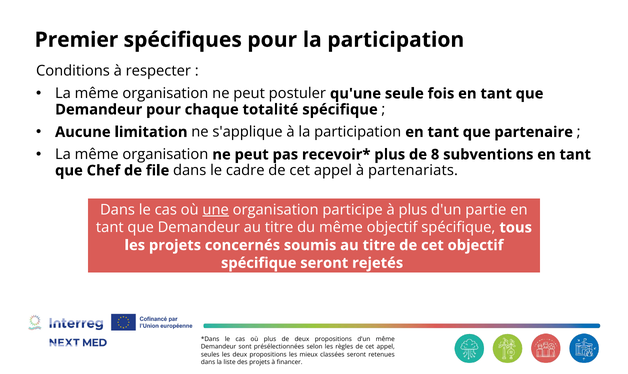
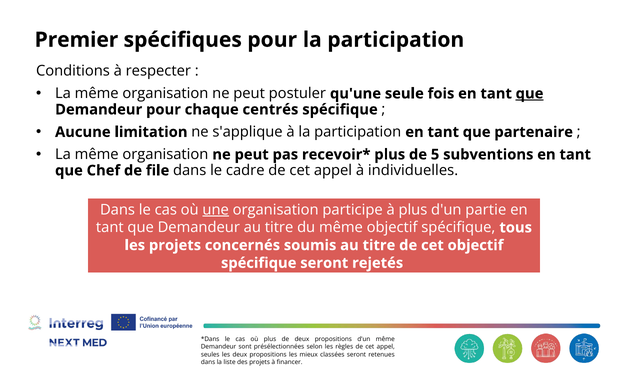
que at (530, 94) underline: none -> present
totalité: totalité -> centrés
8: 8 -> 5
partenariats: partenariats -> individuelles
